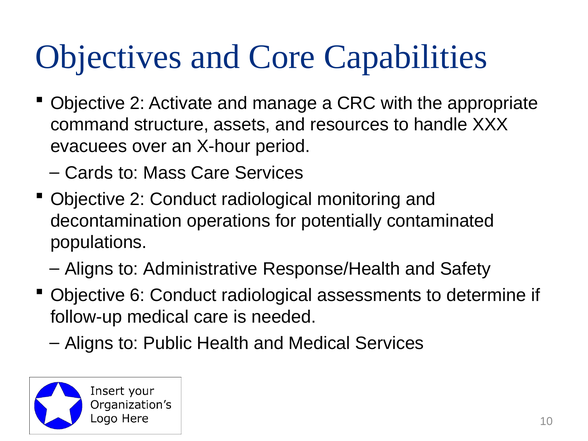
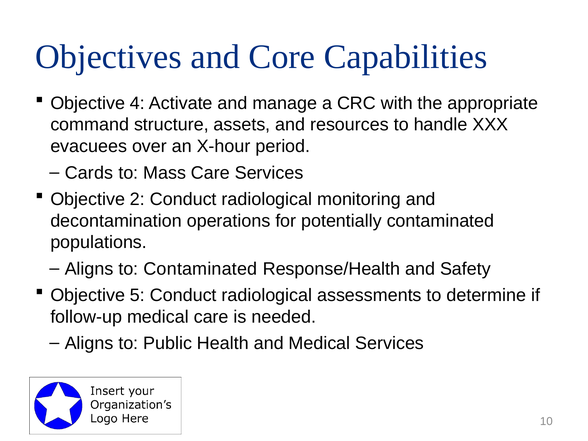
2 at (137, 103): 2 -> 4
to Administrative: Administrative -> Contaminated
6: 6 -> 5
